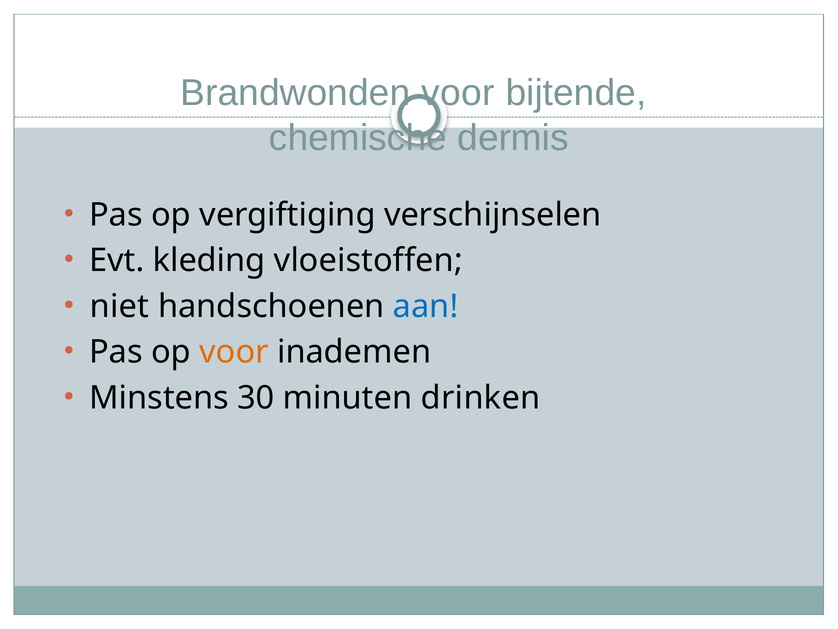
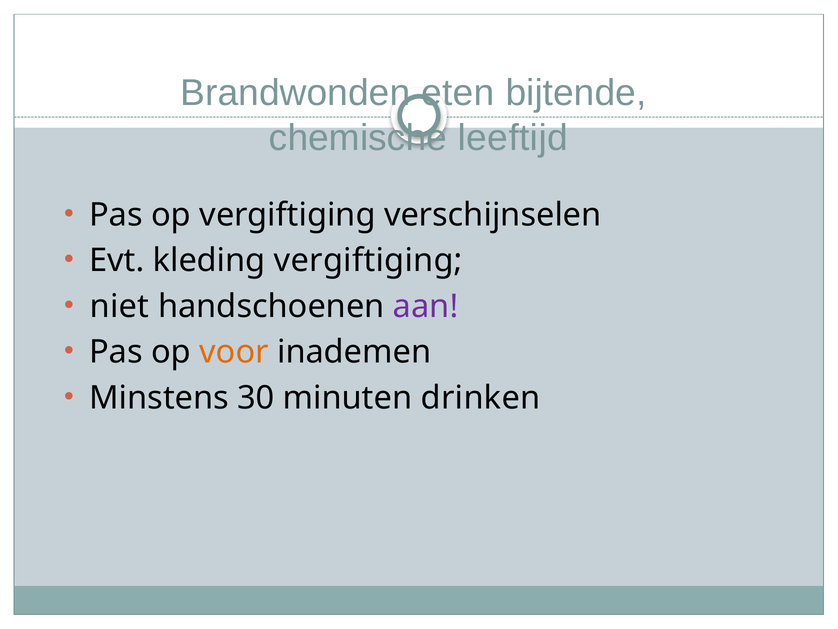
Brandwonden voor: voor -> eten
dermis: dermis -> leeftijd
kleding vloeistoffen: vloeistoffen -> vergiftiging
aan colour: blue -> purple
